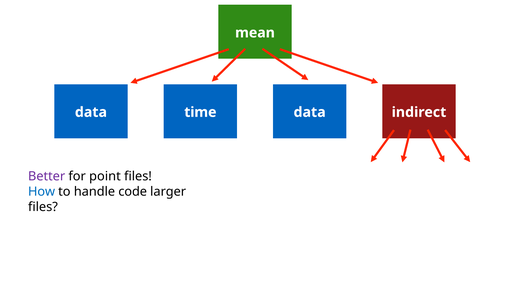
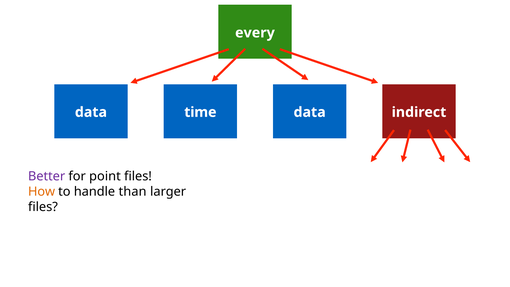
mean: mean -> every
How colour: blue -> orange
code: code -> than
